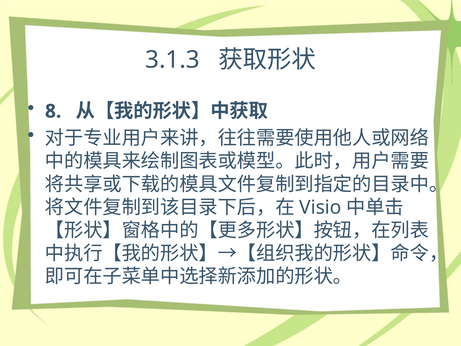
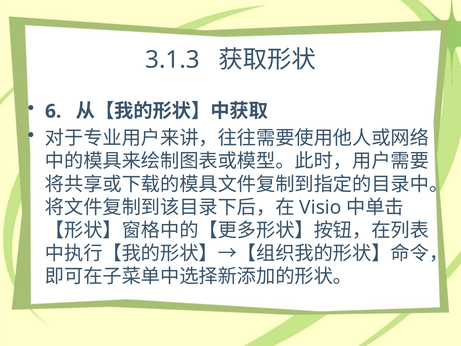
8: 8 -> 6
